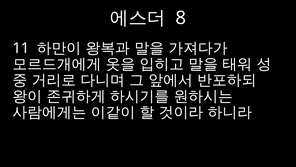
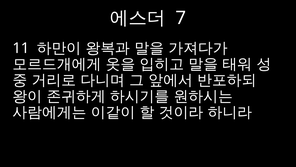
8: 8 -> 7
